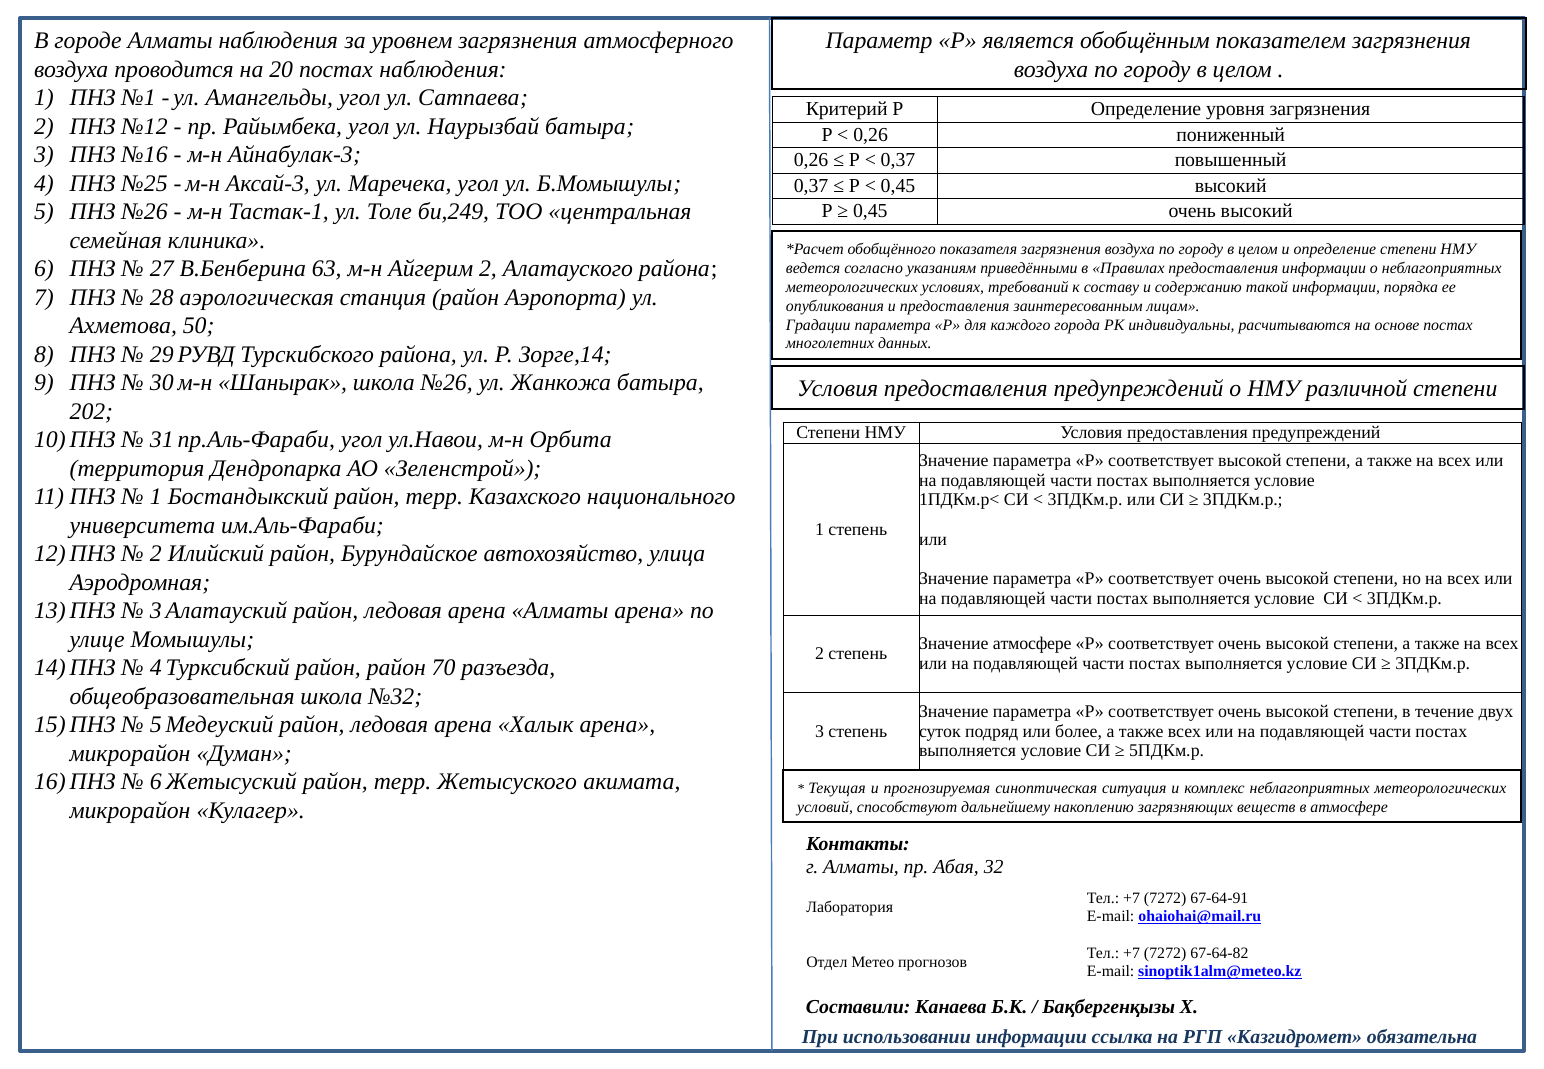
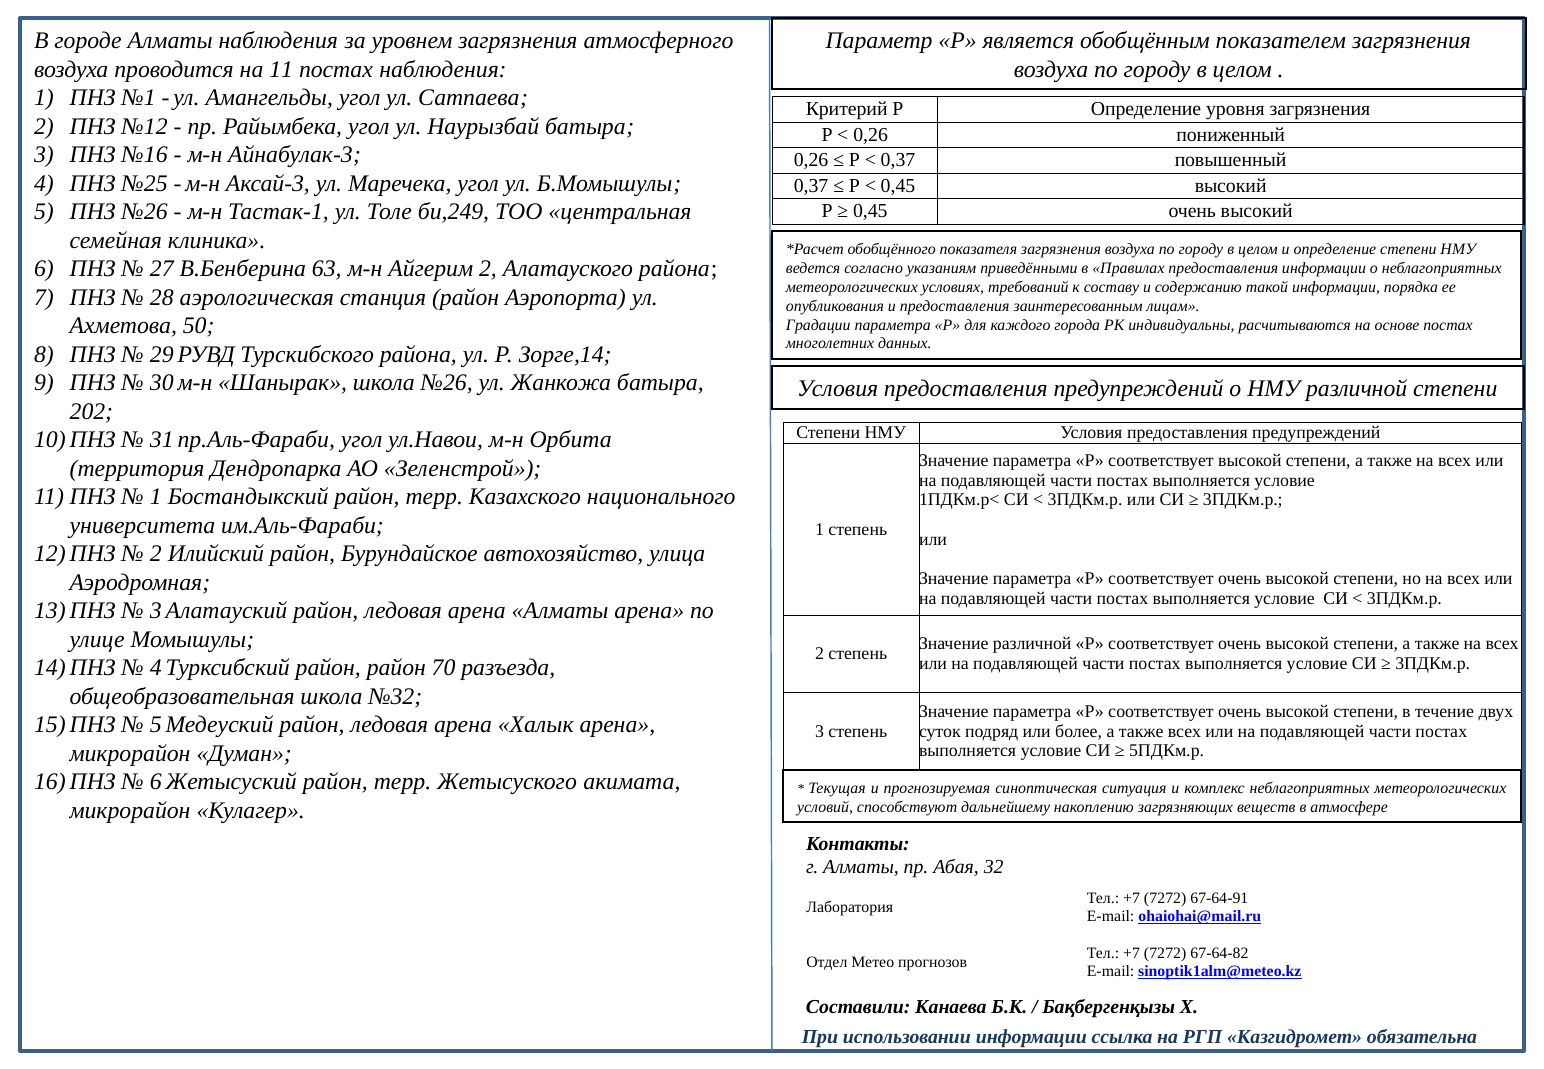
20: 20 -> 11
Значение атмосфере: атмосфере -> различной
